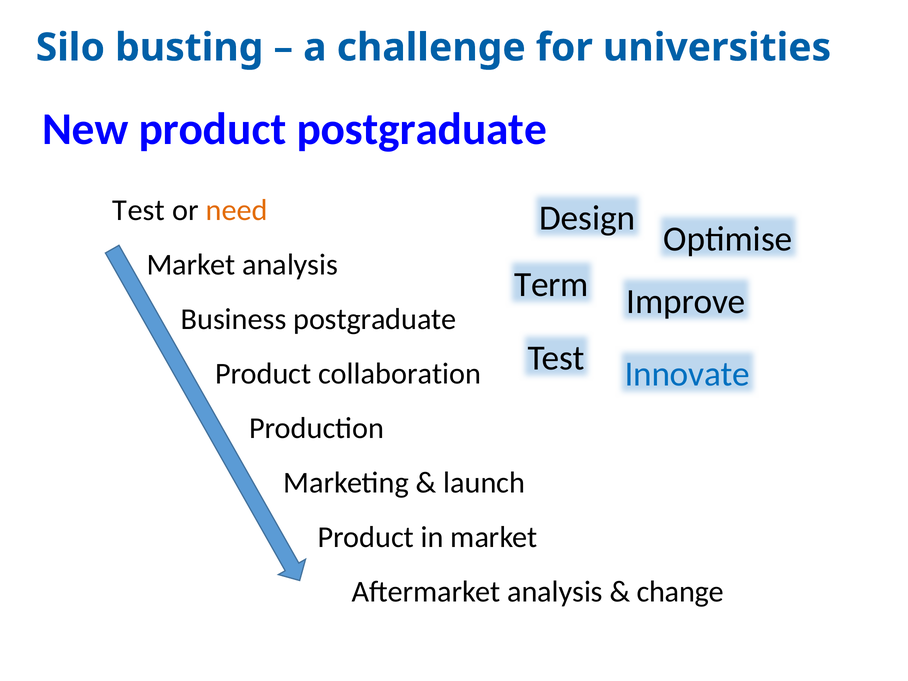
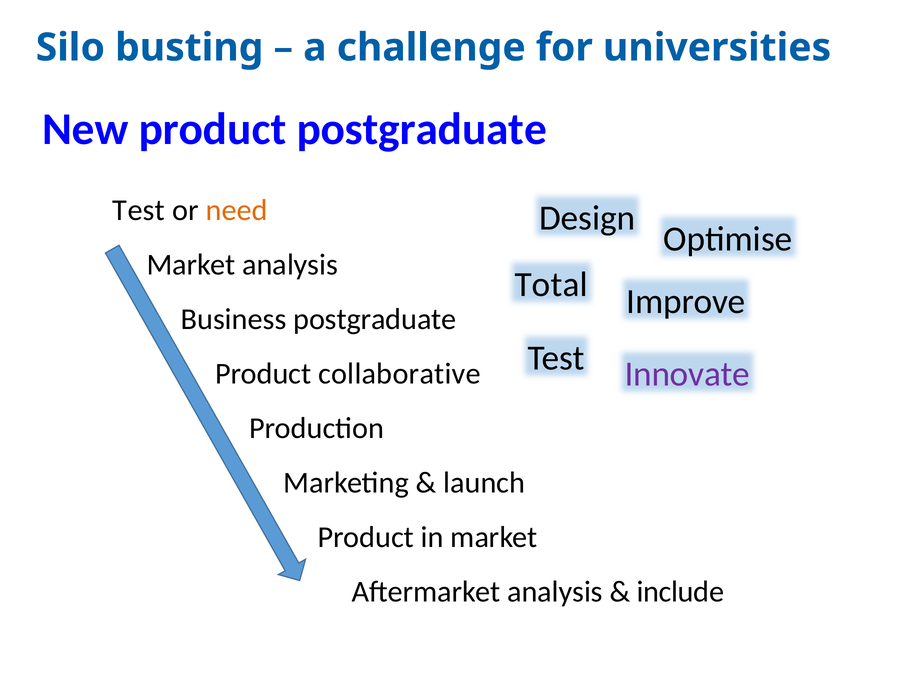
Term: Term -> Total
Innovate colour: blue -> purple
collaboration: collaboration -> collaborative
change: change -> include
